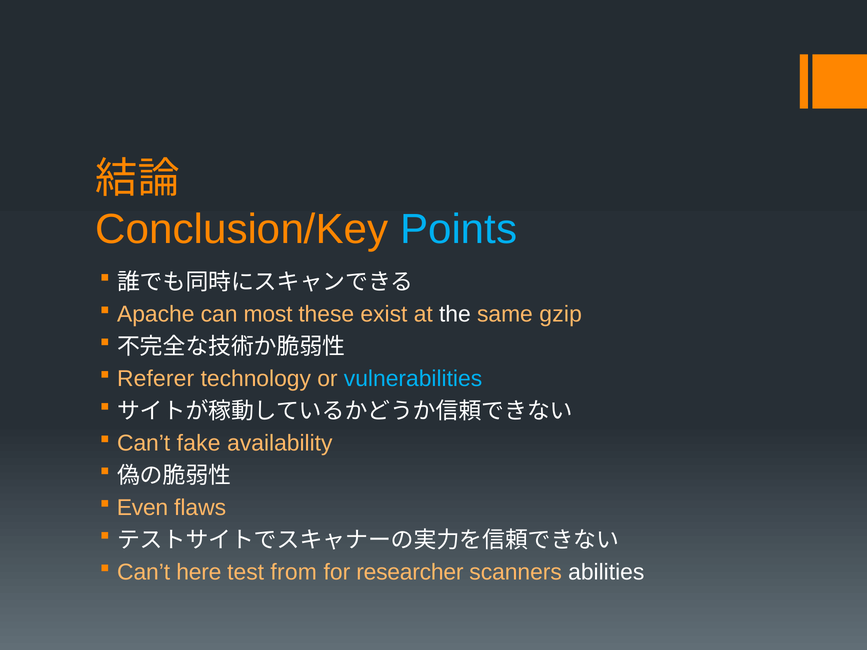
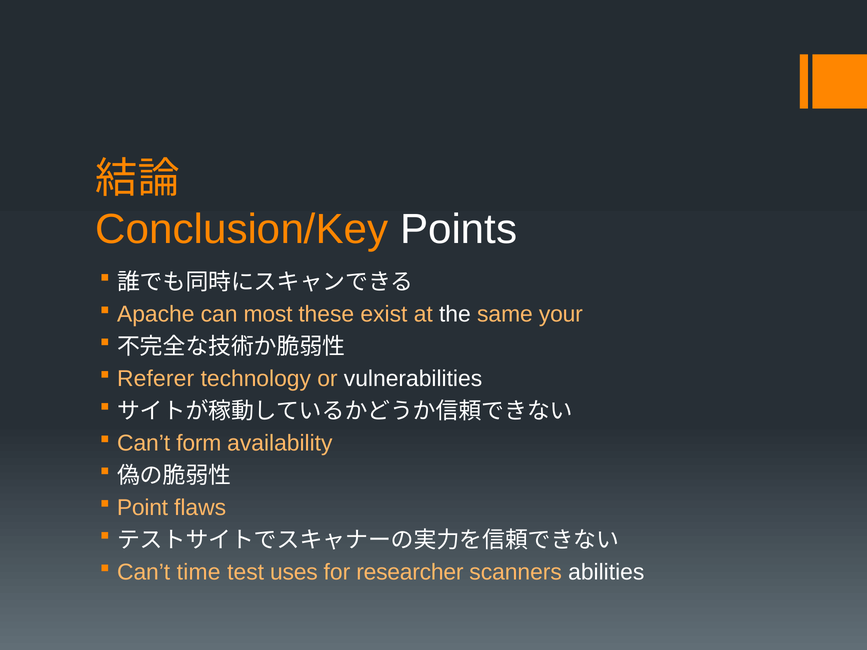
Points colour: light blue -> white
gzip: gzip -> your
vulnerabilities colour: light blue -> white
fake: fake -> form
Even: Even -> Point
here: here -> time
from: from -> uses
